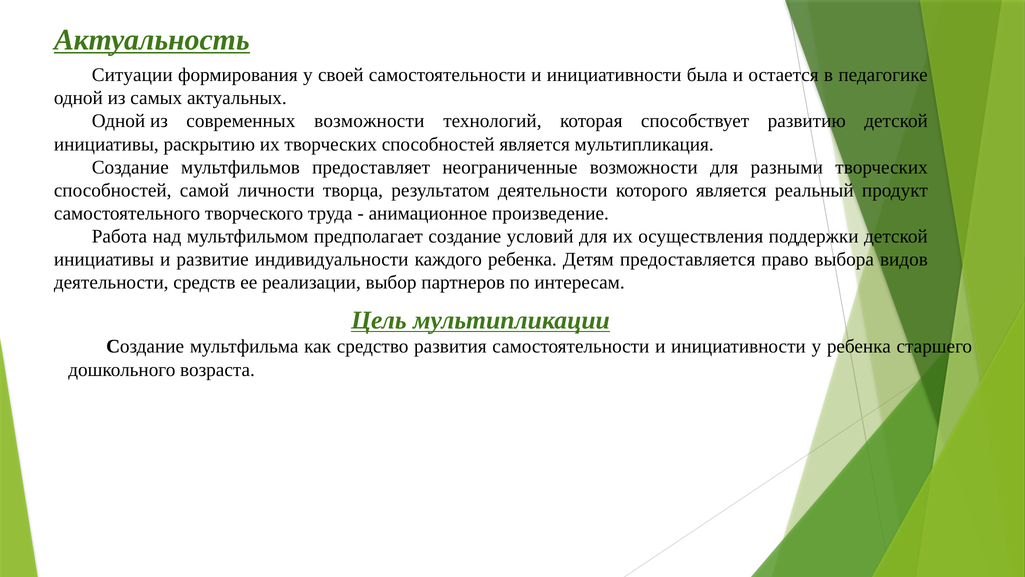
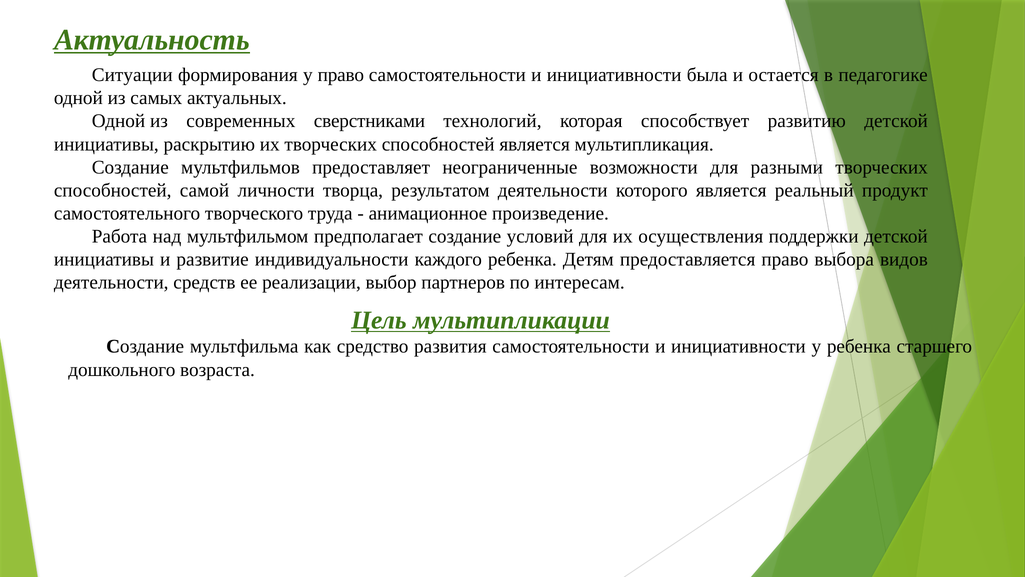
у своей: своей -> право
современных возможности: возможности -> сверстниками
